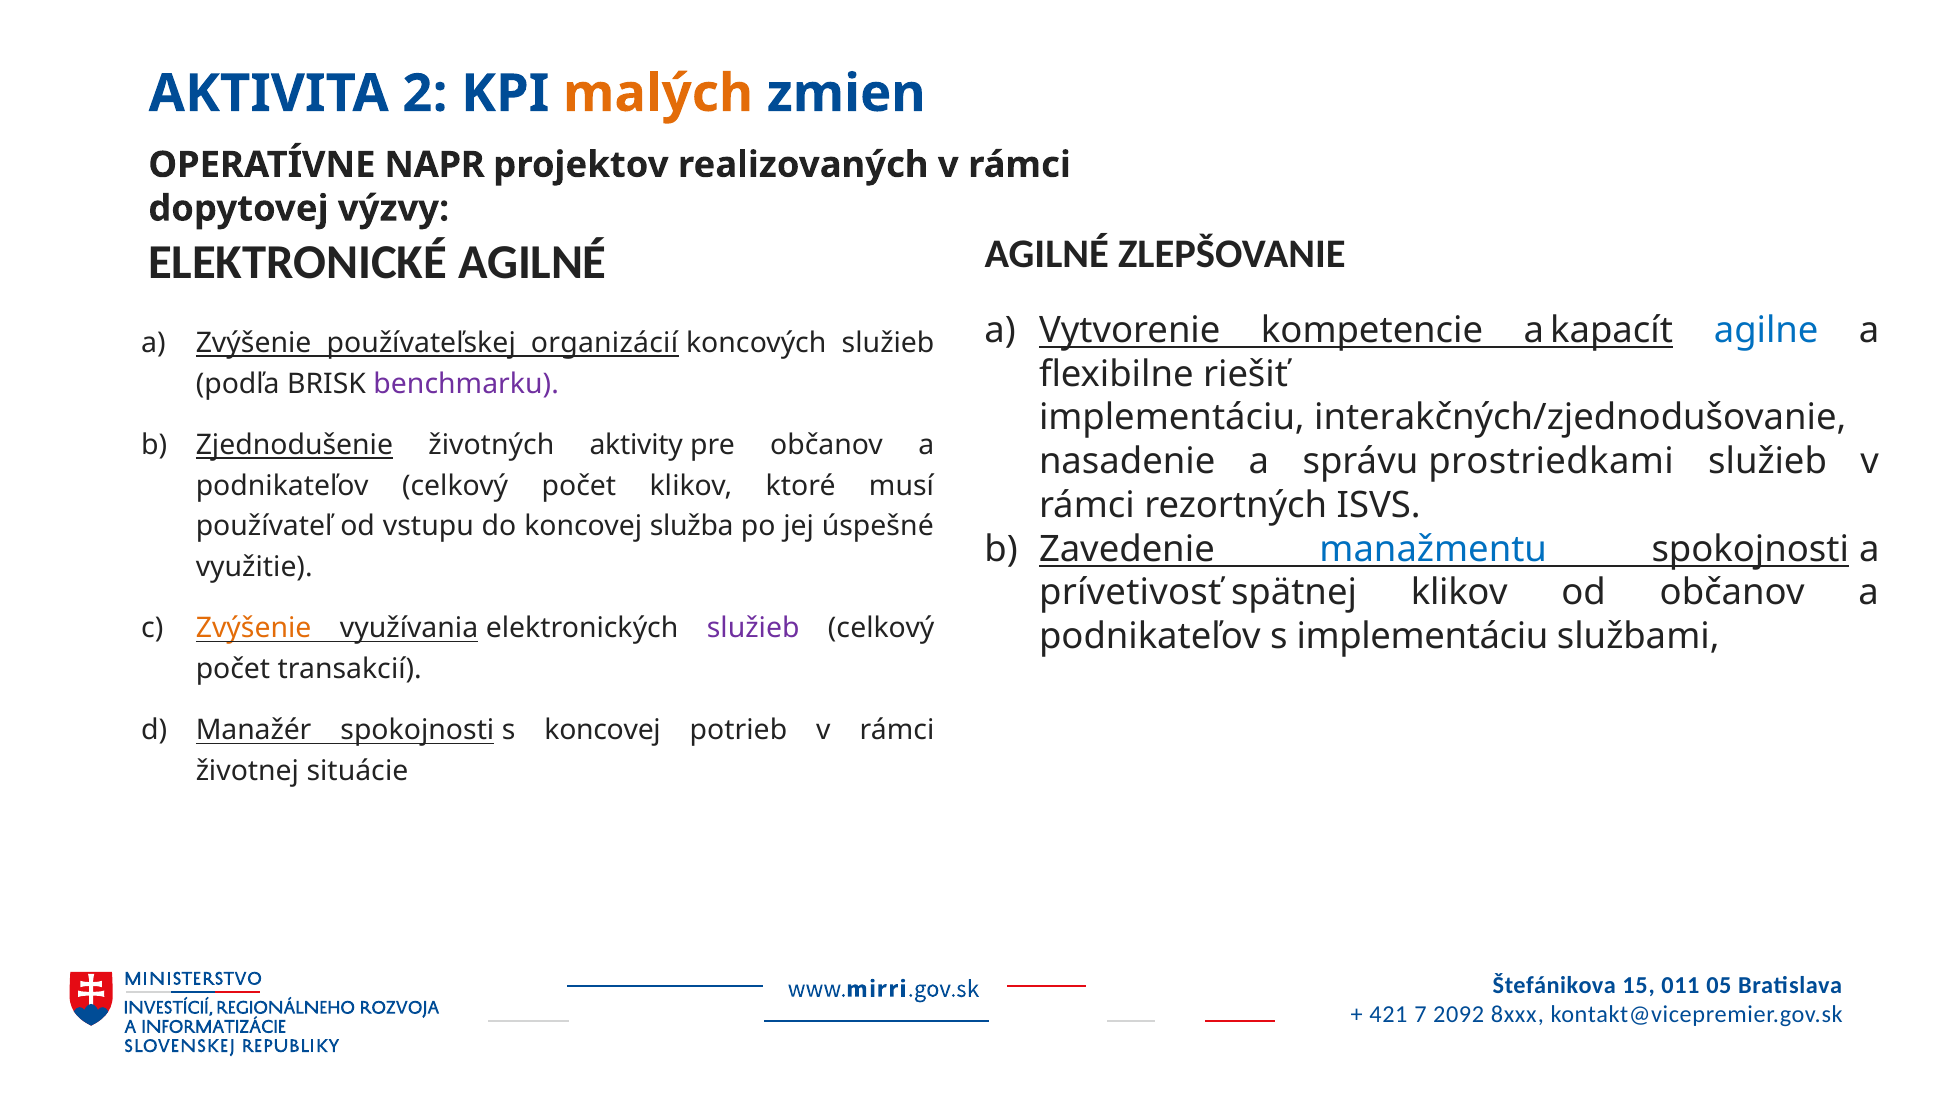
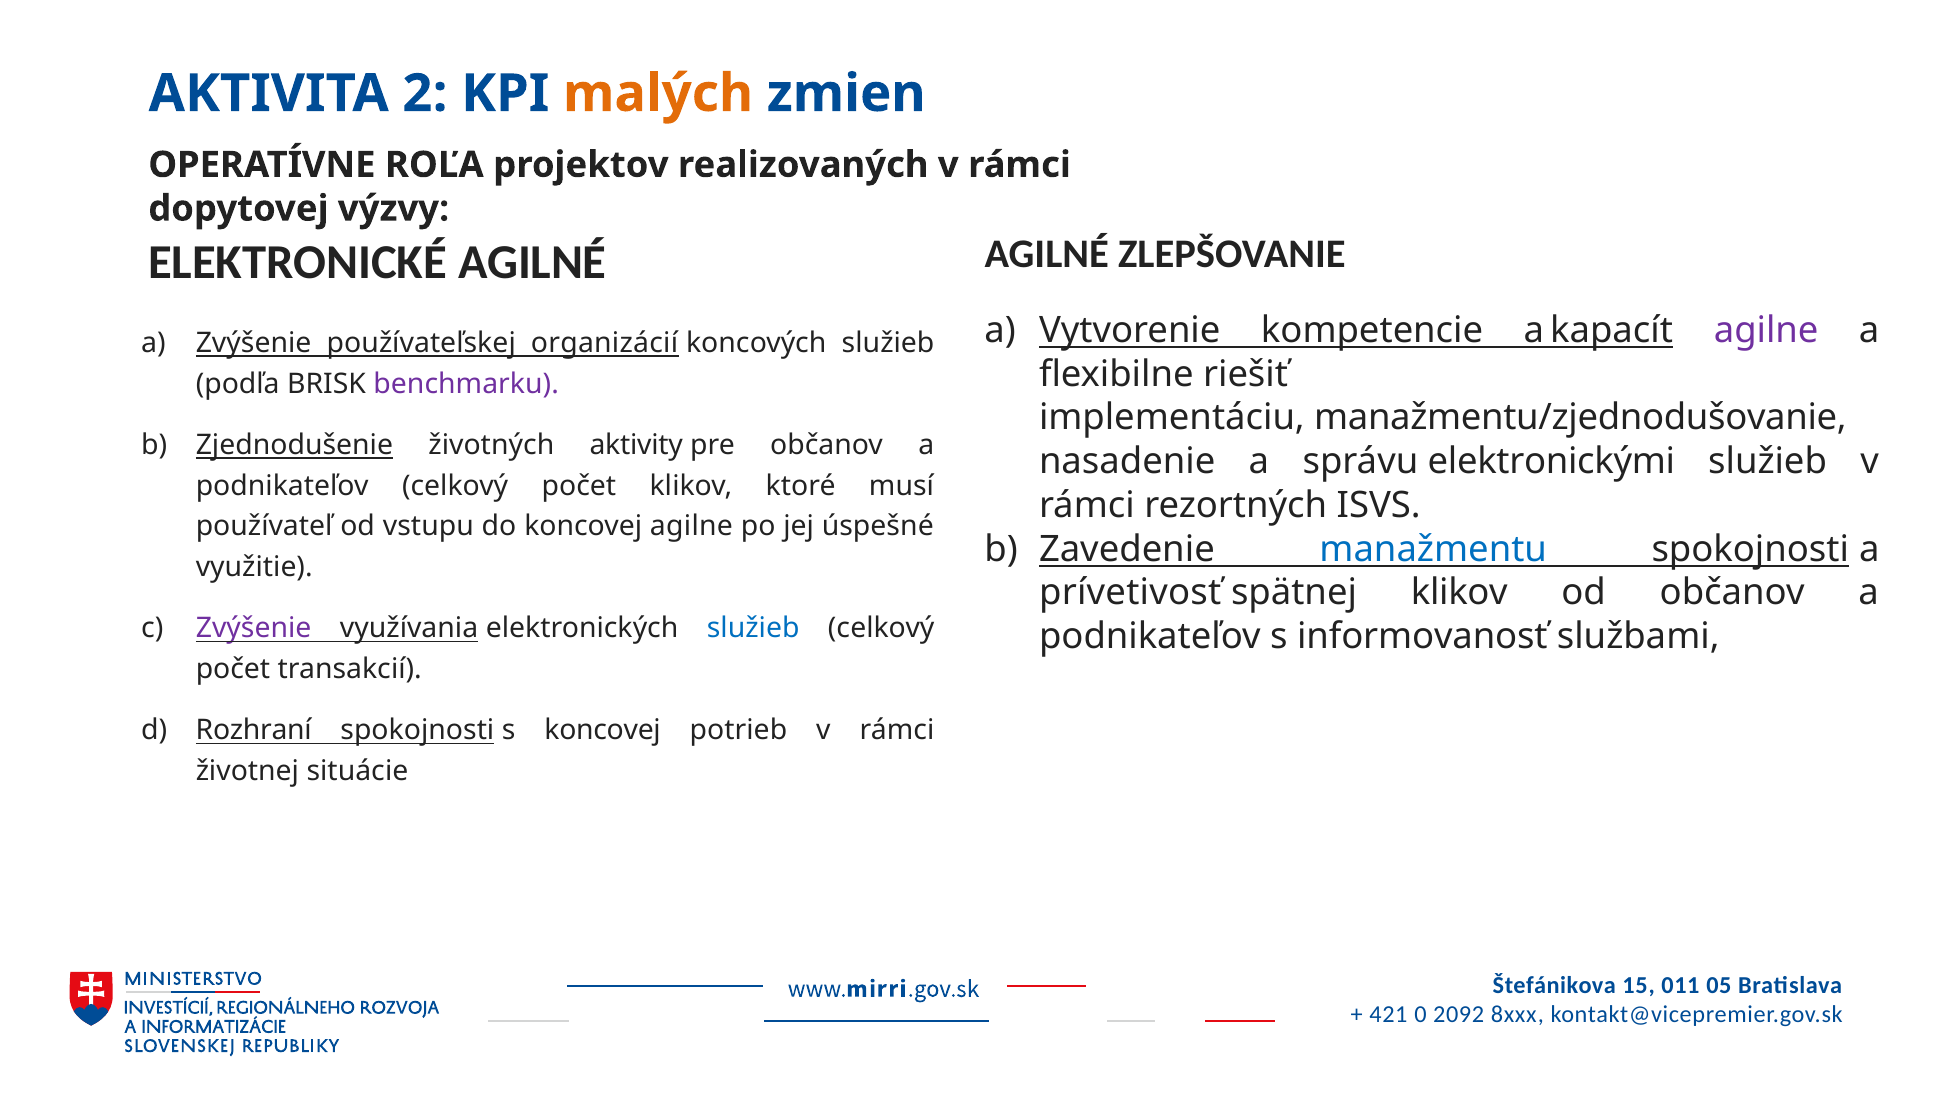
NAPR: NAPR -> ROĽA
agilne at (1766, 330) colour: blue -> purple
interakčných/zjednodušovanie: interakčných/zjednodušovanie -> manažmentu/zjednodušovanie
prostriedkami: prostriedkami -> elektronickými
koncovej služba: služba -> agilne
Zvýšenie at (254, 628) colour: orange -> purple
služieb at (753, 628) colour: purple -> blue
s implementáciu: implementáciu -> informovanosť
Manažér: Manažér -> Rozhraní
7: 7 -> 0
